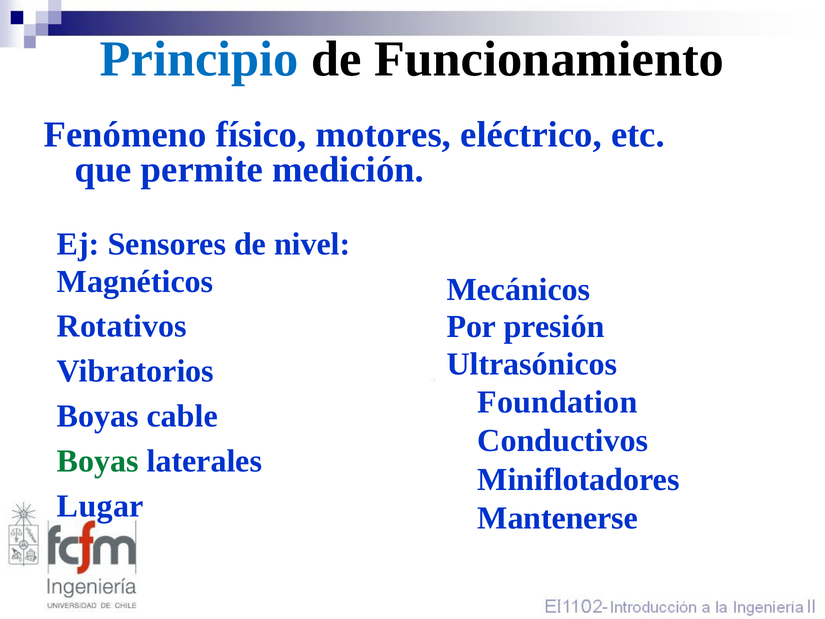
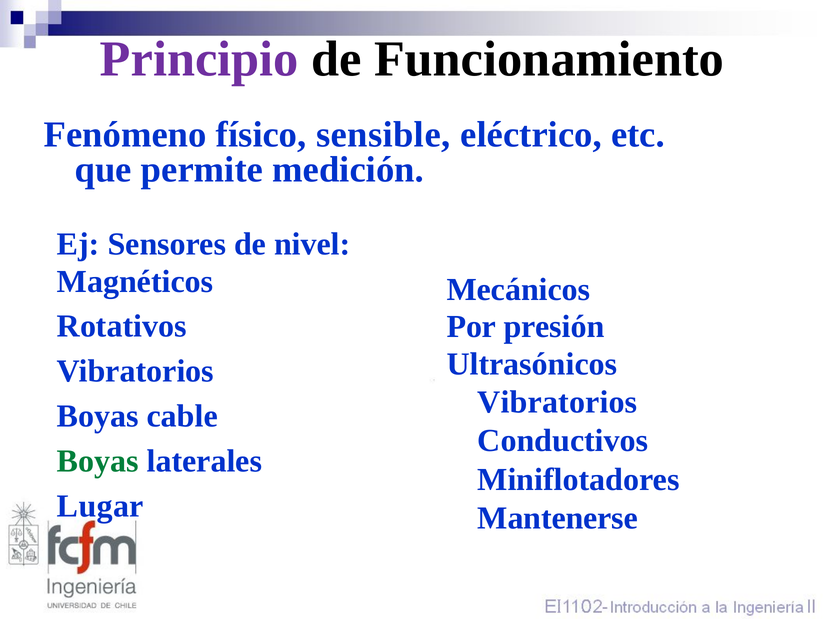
Principio colour: blue -> purple
motores: motores -> sensible
Foundation at (557, 402): Foundation -> Vibratorios
